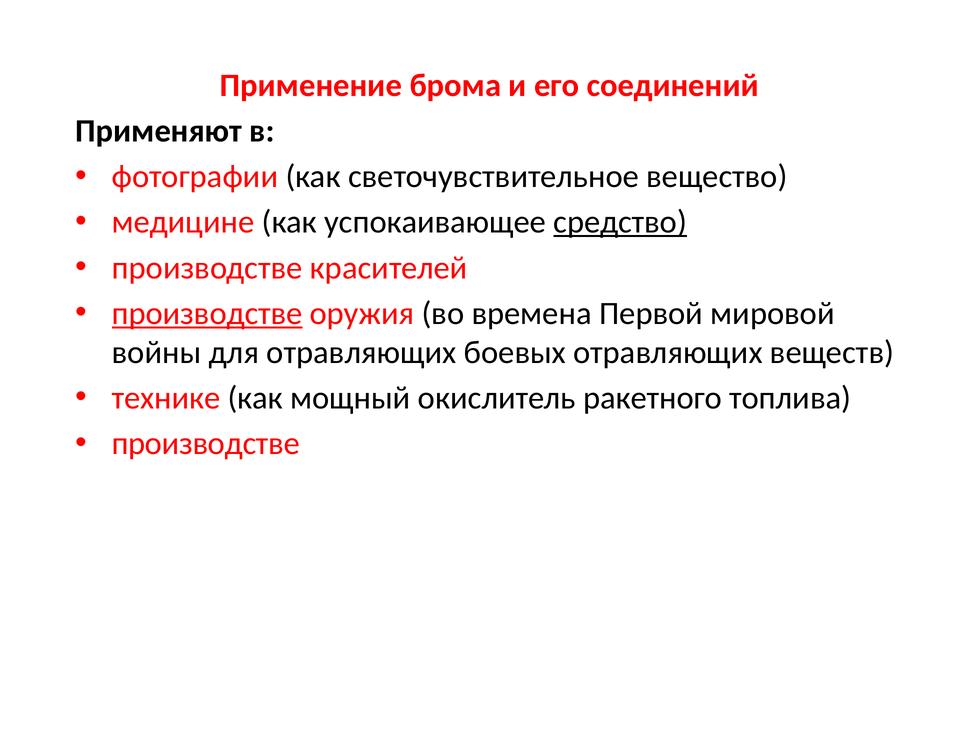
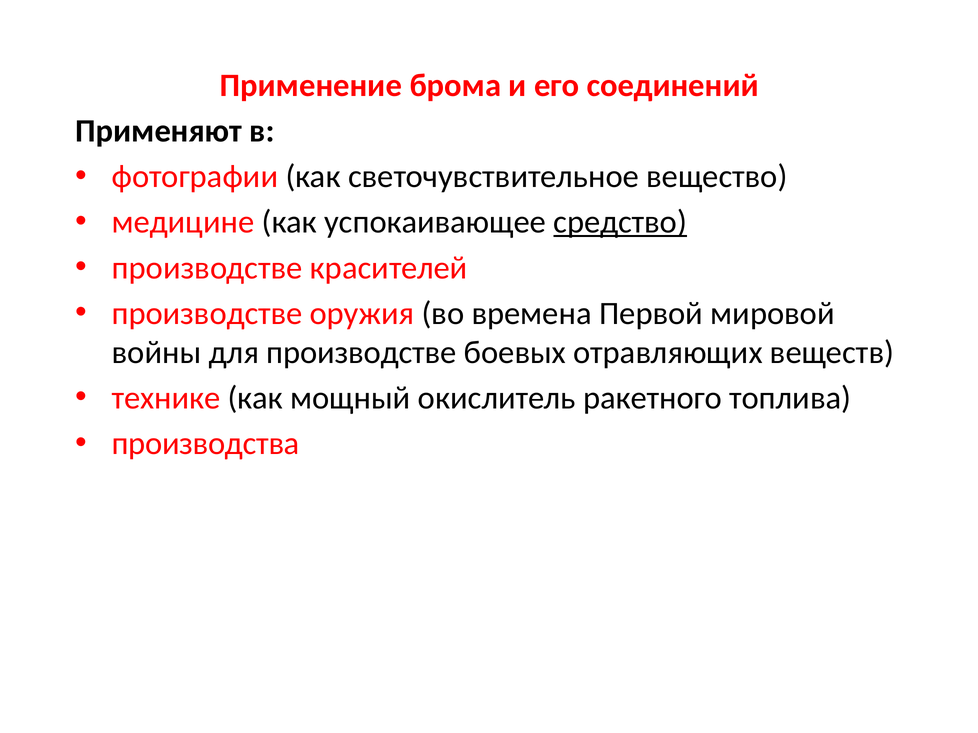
производстве at (207, 314) underline: present -> none
для отравляющих: отравляющих -> производстве
производстве at (206, 444): производстве -> производства
